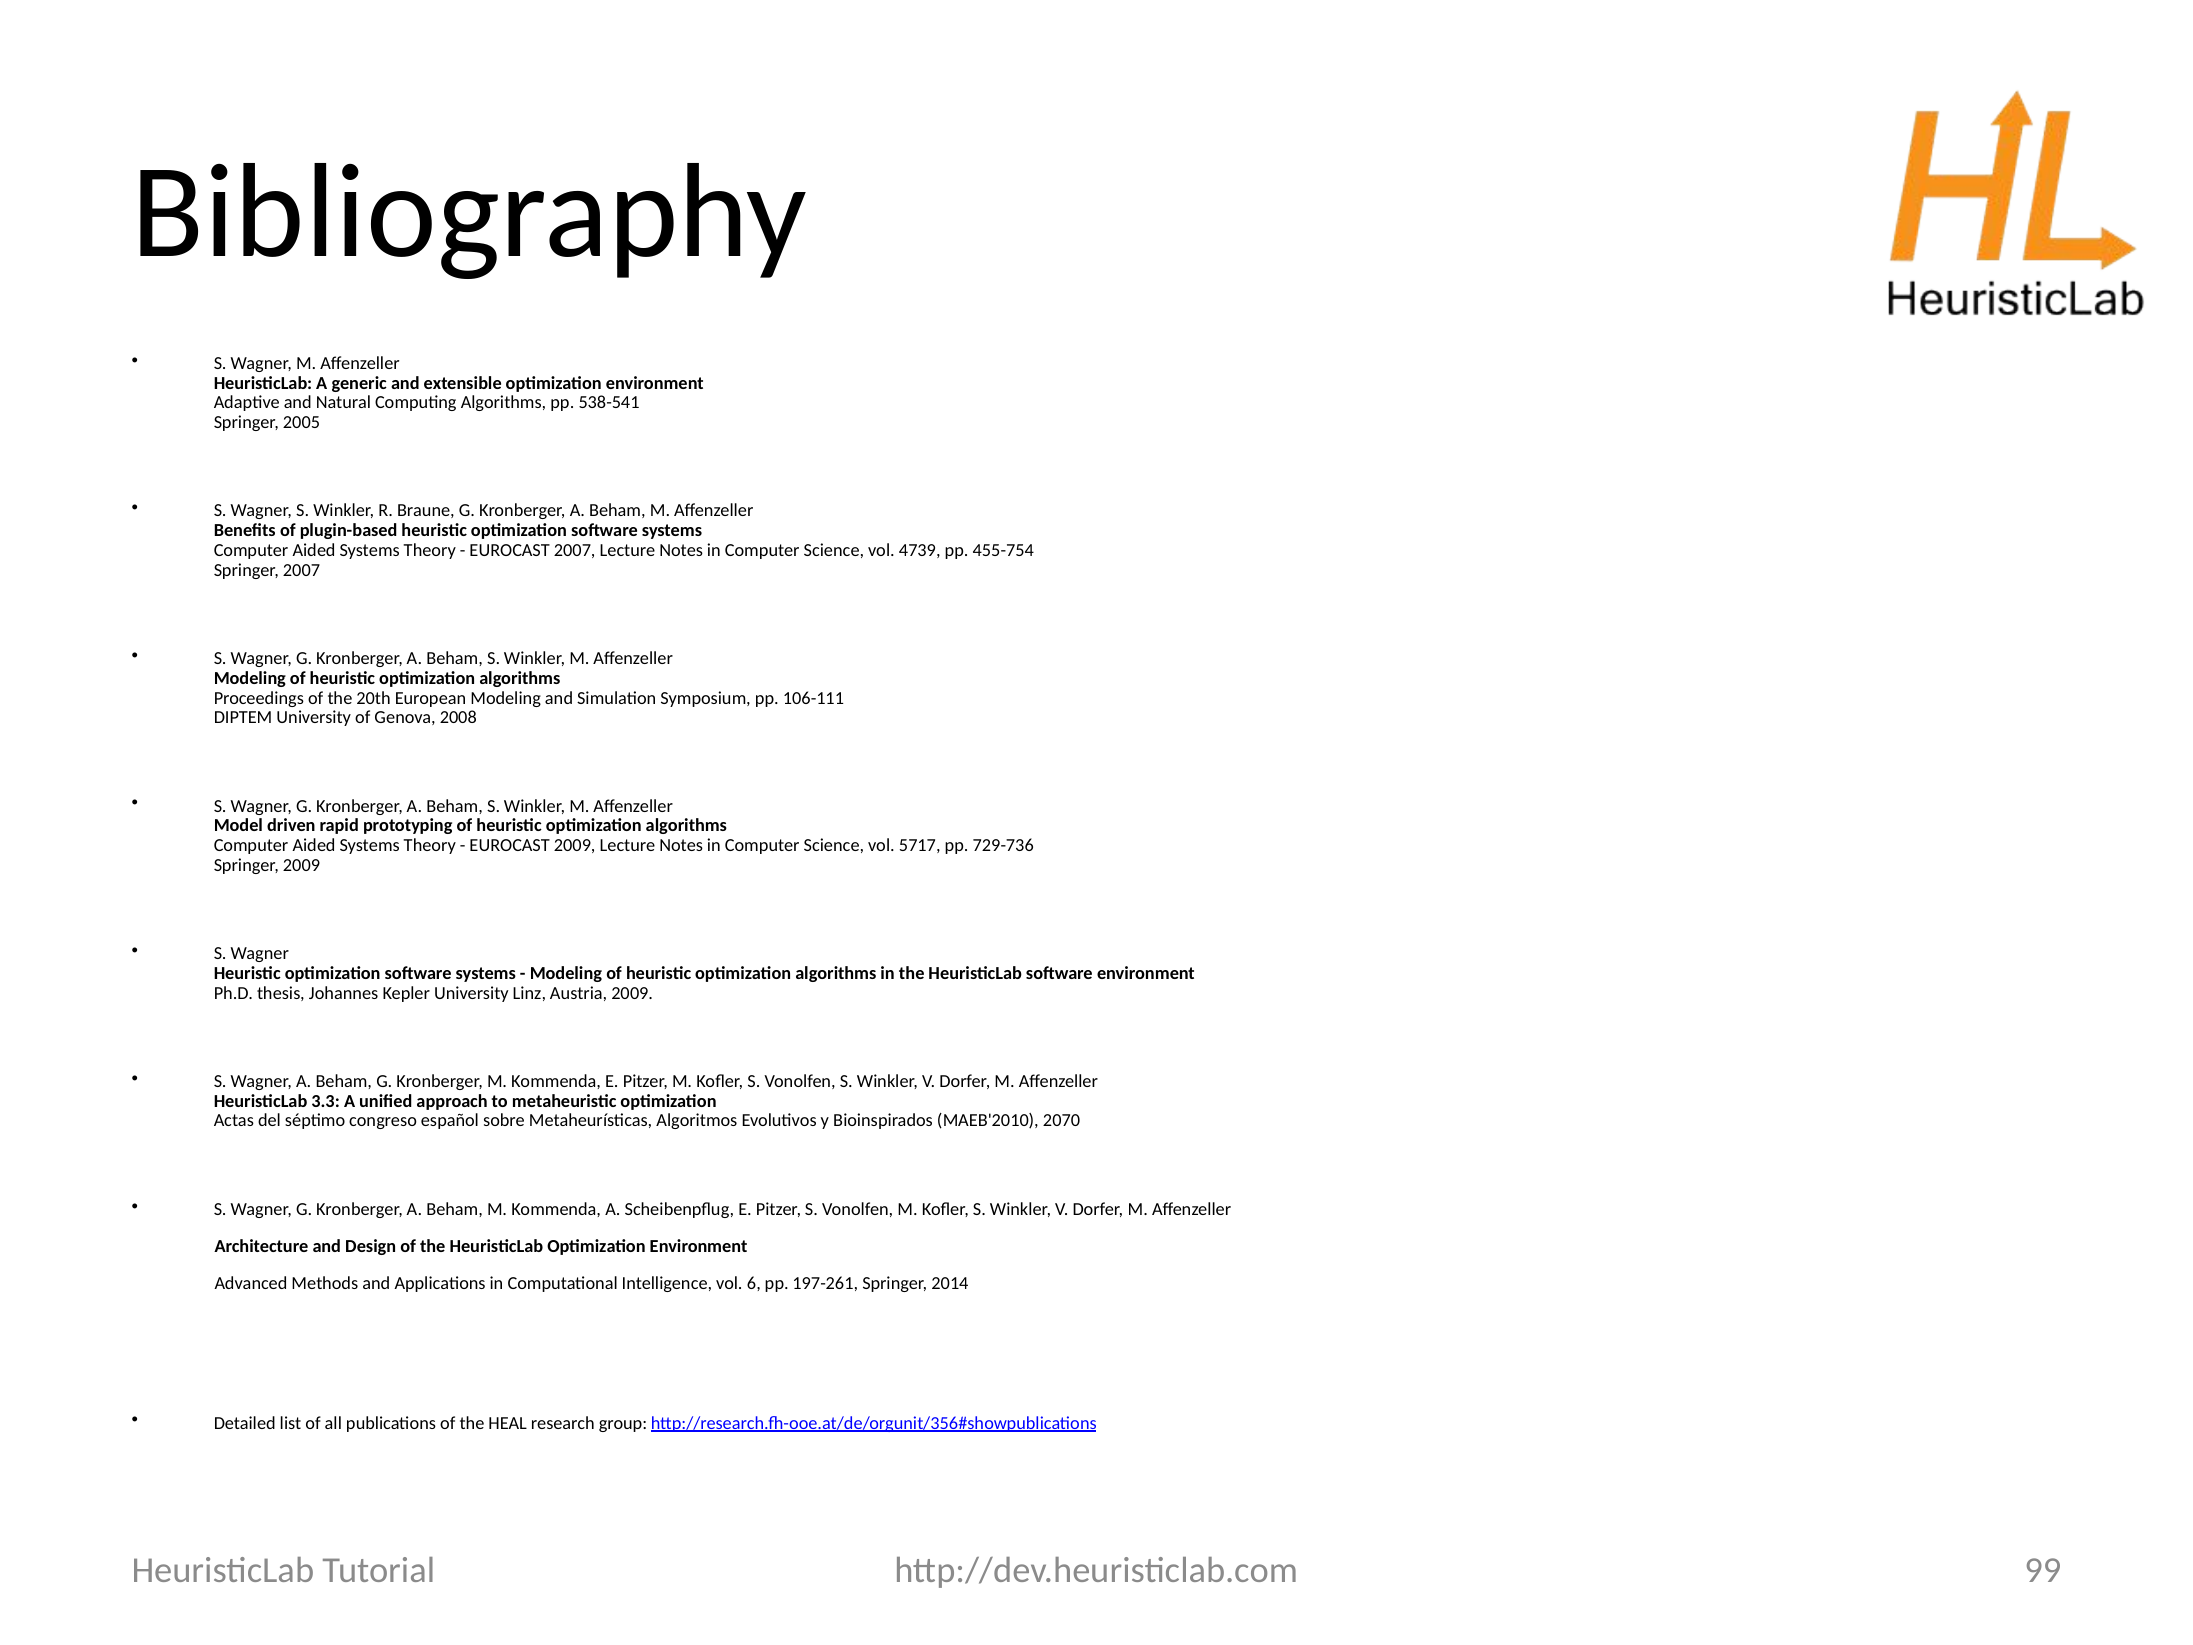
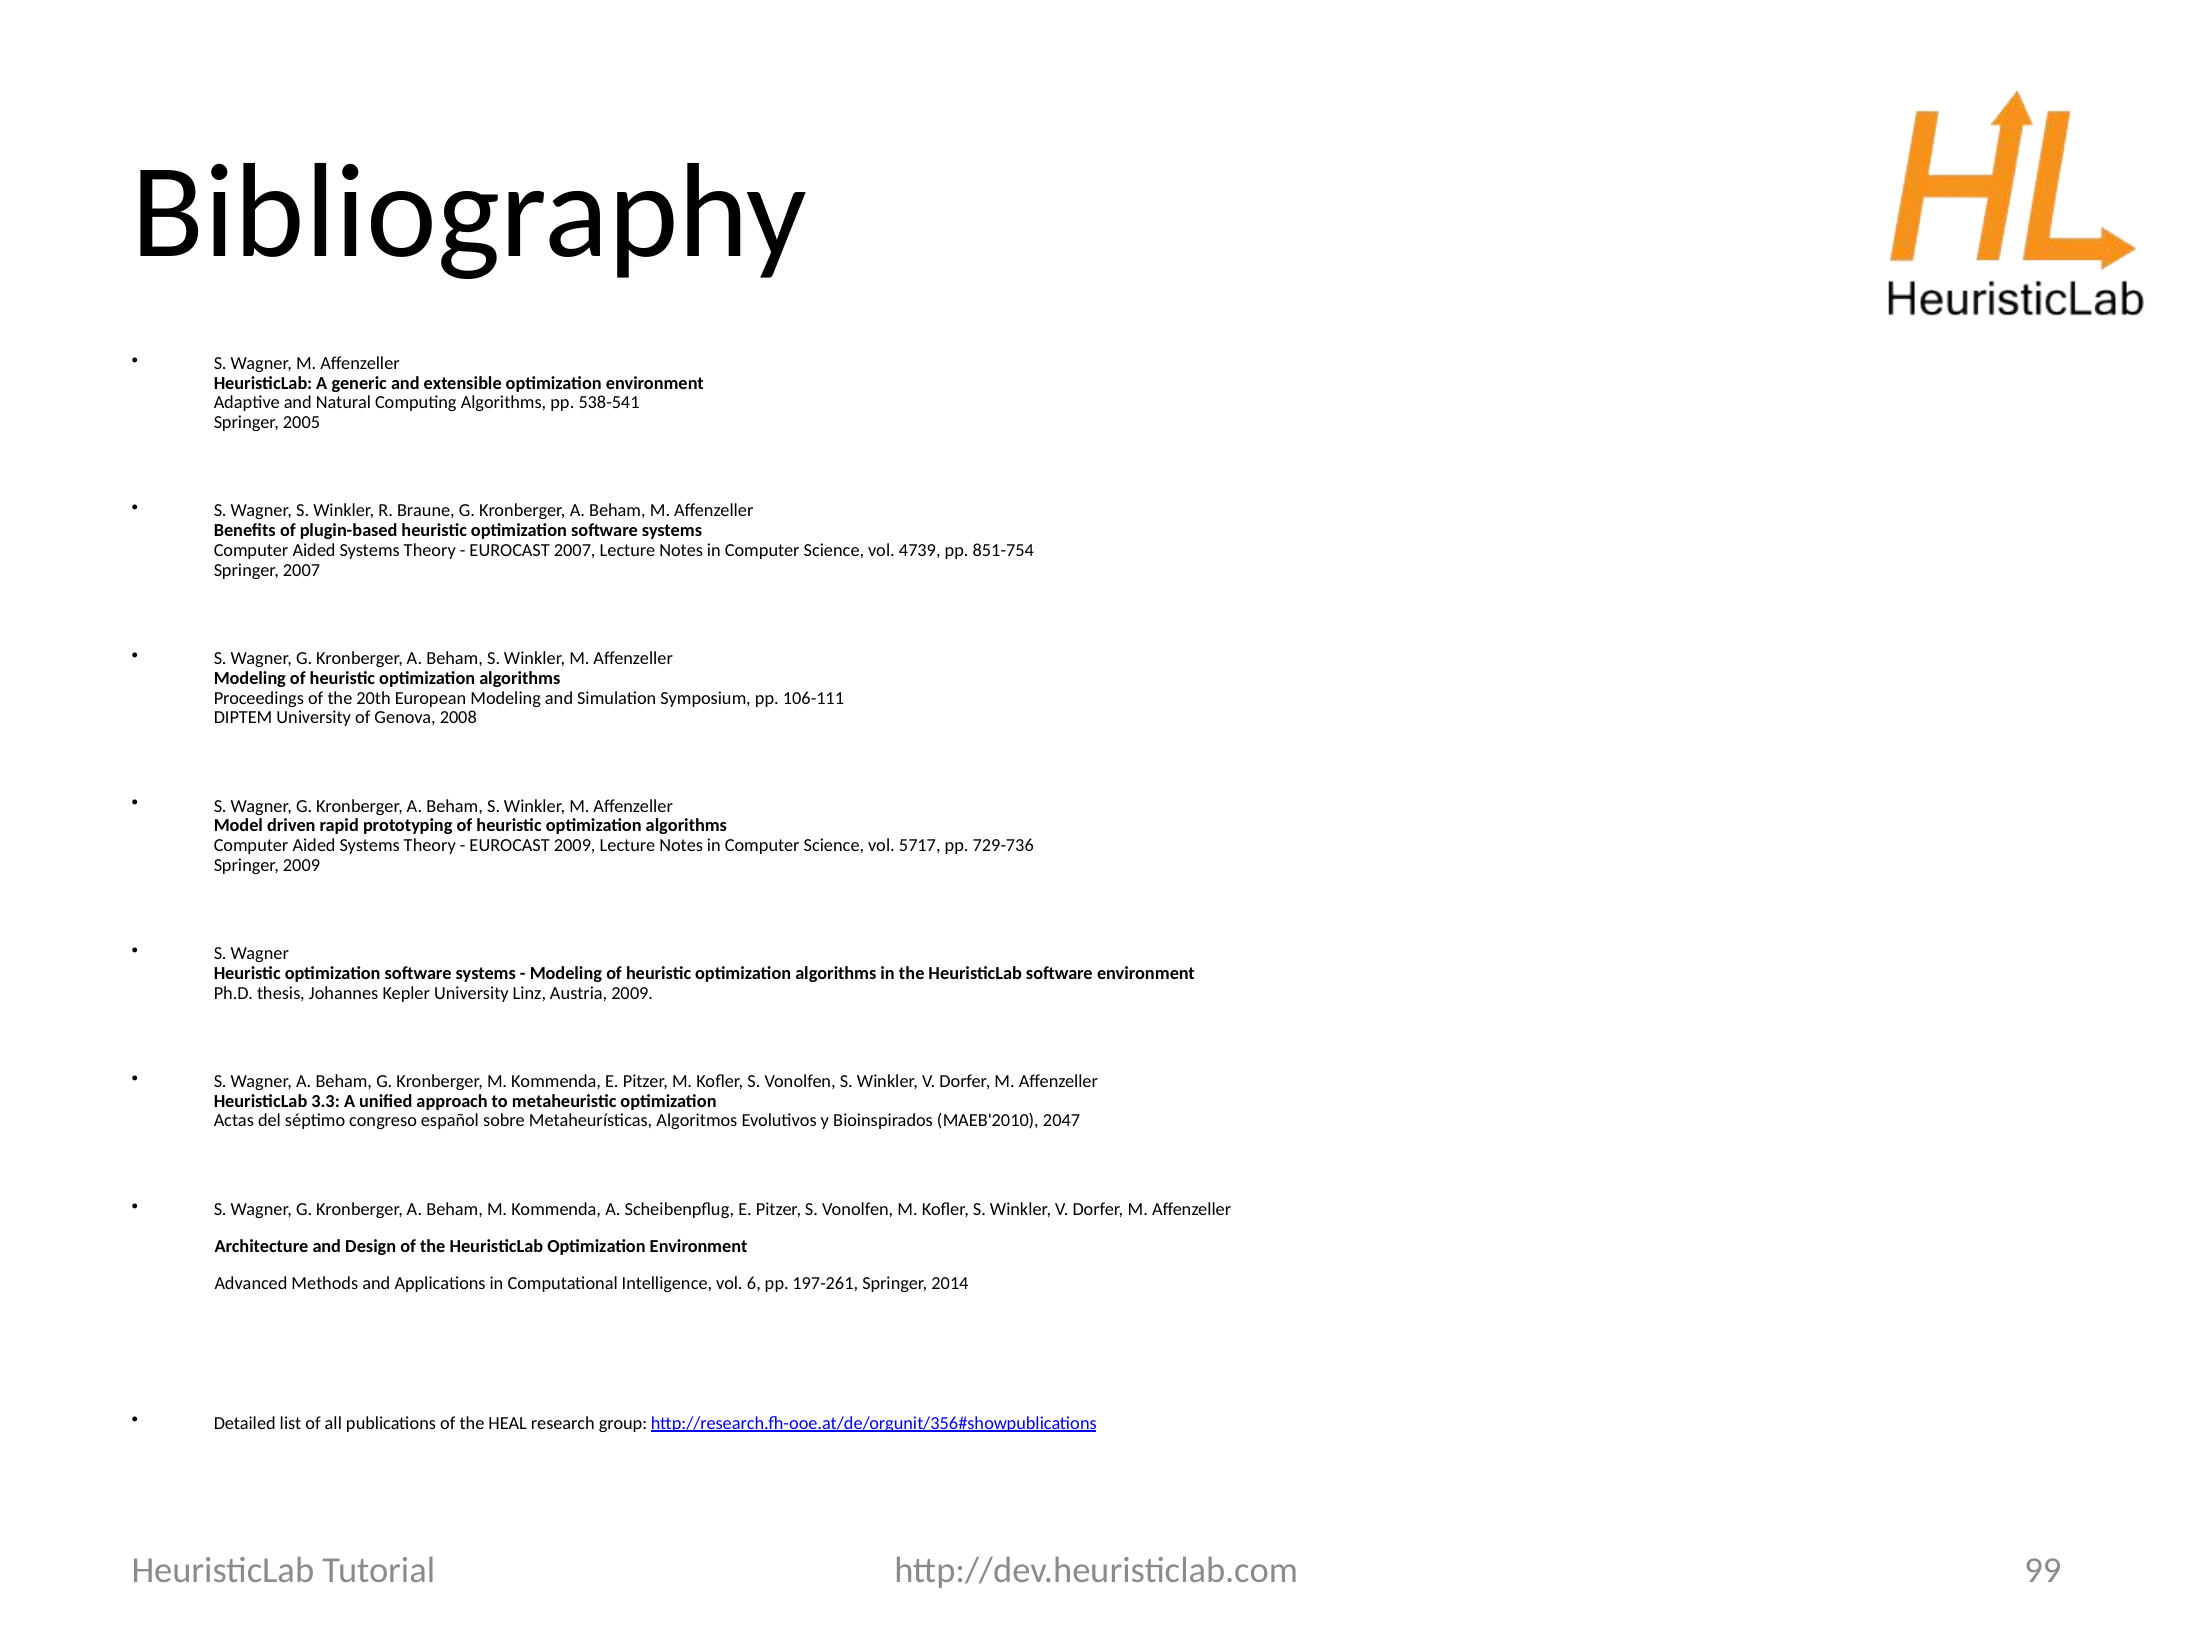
455-754: 455-754 -> 851-754
2070: 2070 -> 2047
